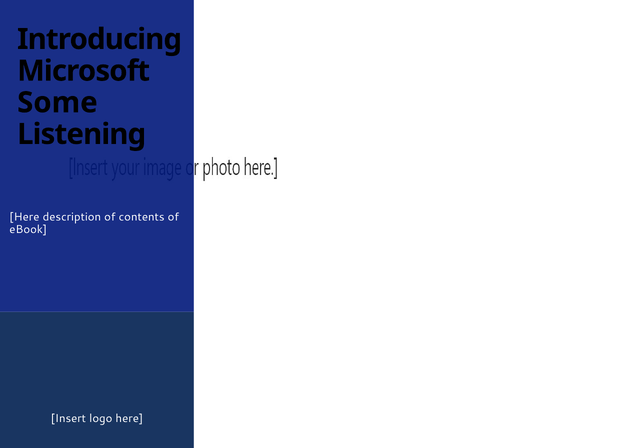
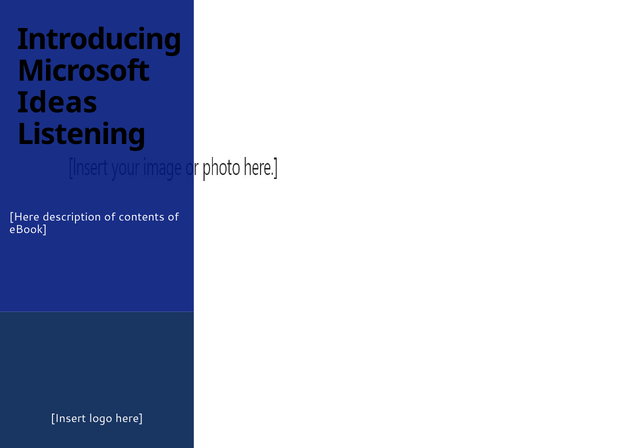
Some: Some -> Ideas
